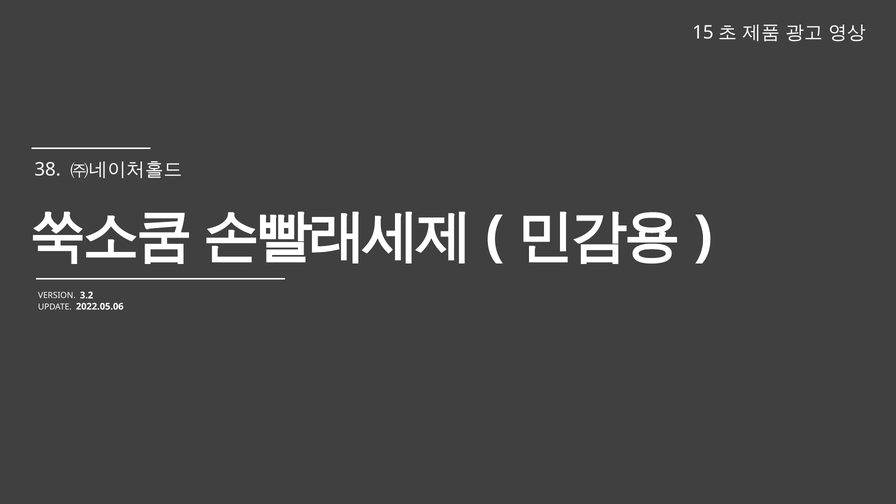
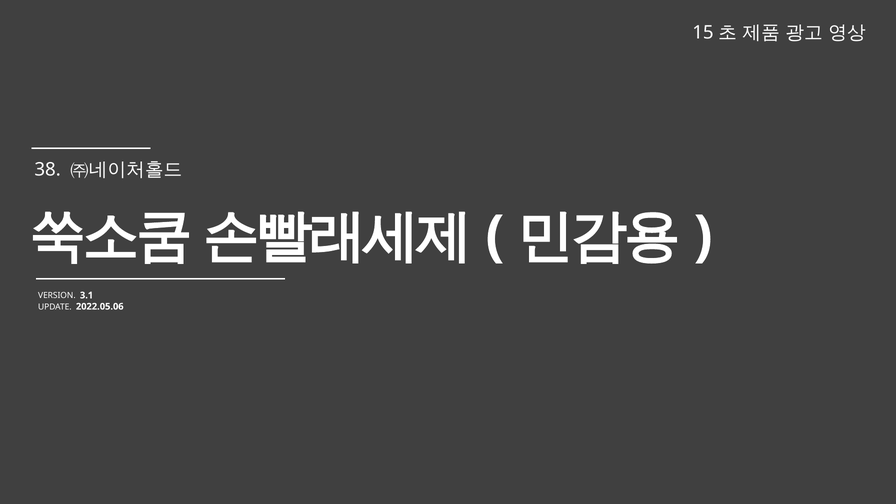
3.2: 3.2 -> 3.1
